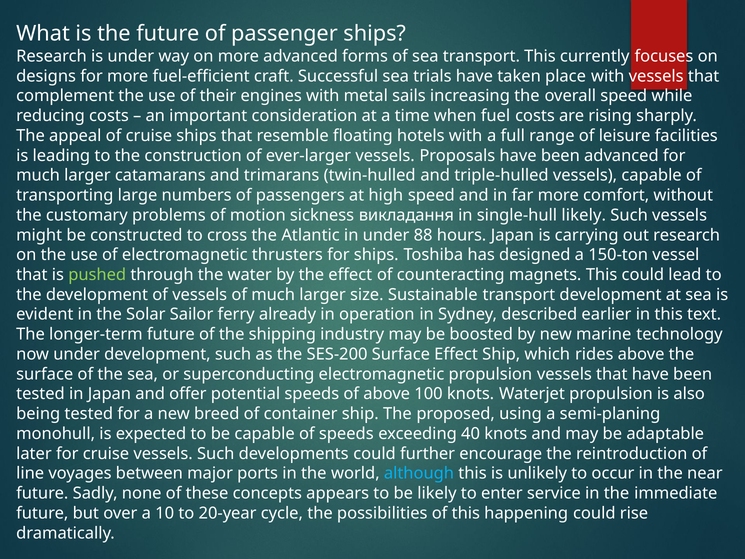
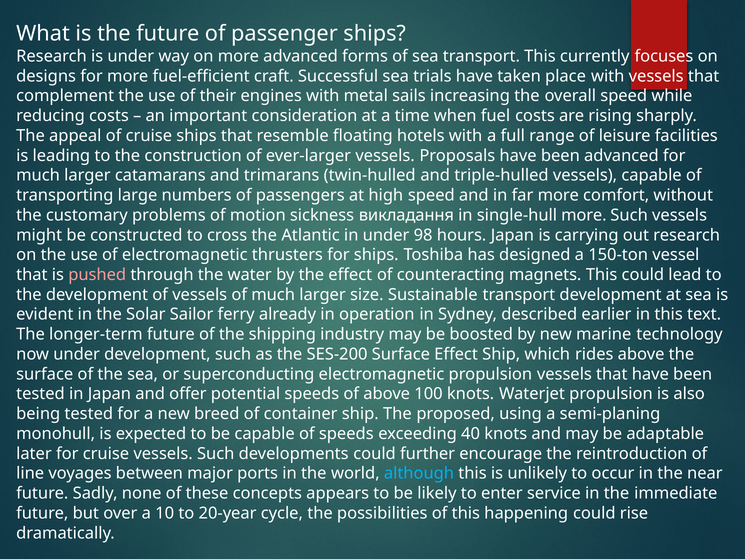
single-hull likely: likely -> more
88: 88 -> 98
pushed colour: light green -> pink
